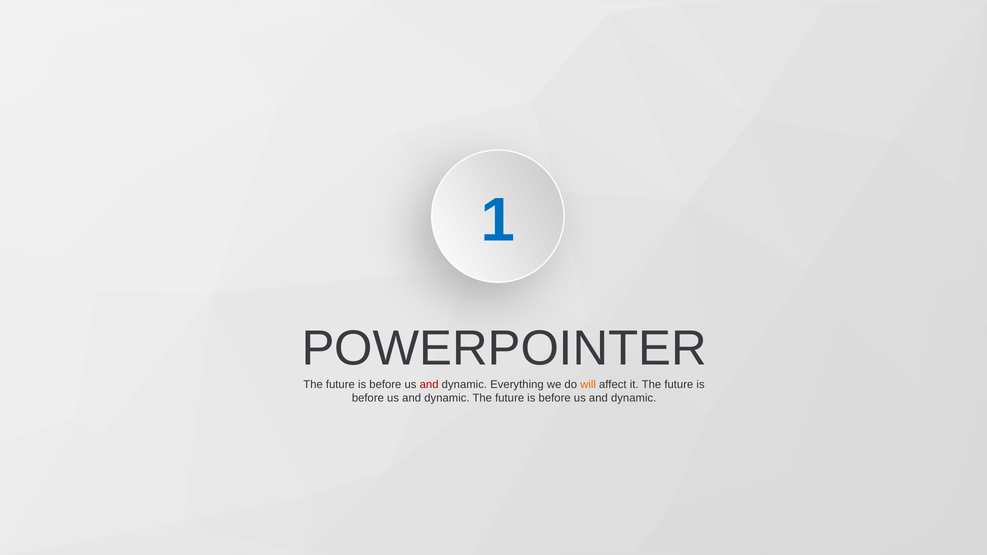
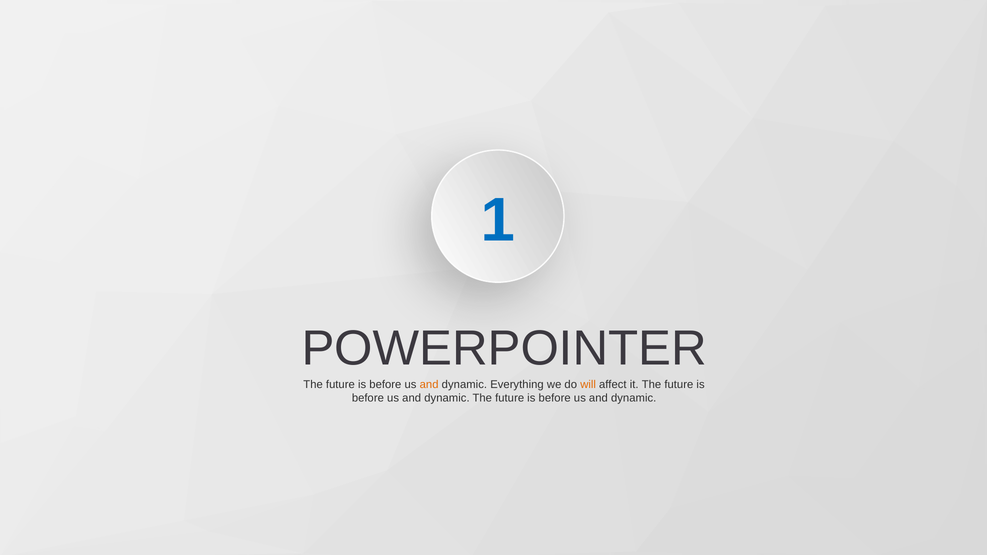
and at (429, 385) colour: red -> orange
